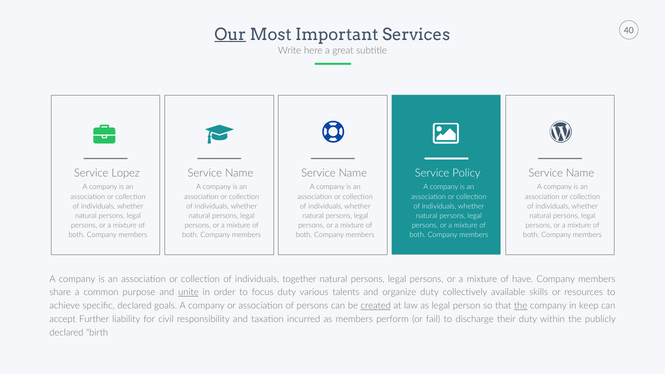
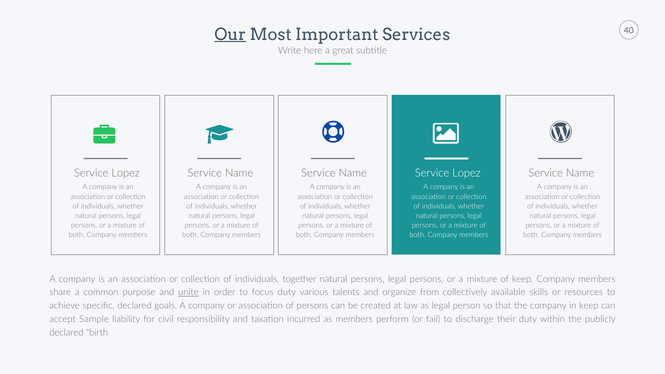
Policy at (466, 173): Policy -> Lopez
of have: have -> keep
organize duty: duty -> from
created underline: present -> none
the at (521, 306) underline: present -> none
Further: Further -> Sample
